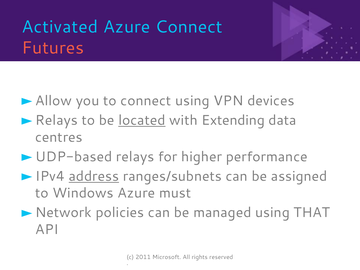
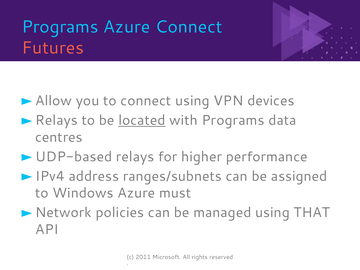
Activated at (60, 27): Activated -> Programs
with Extending: Extending -> Programs
address underline: present -> none
